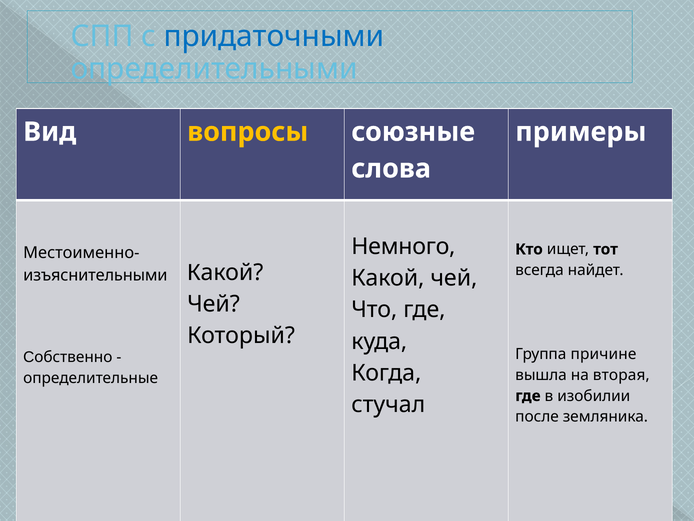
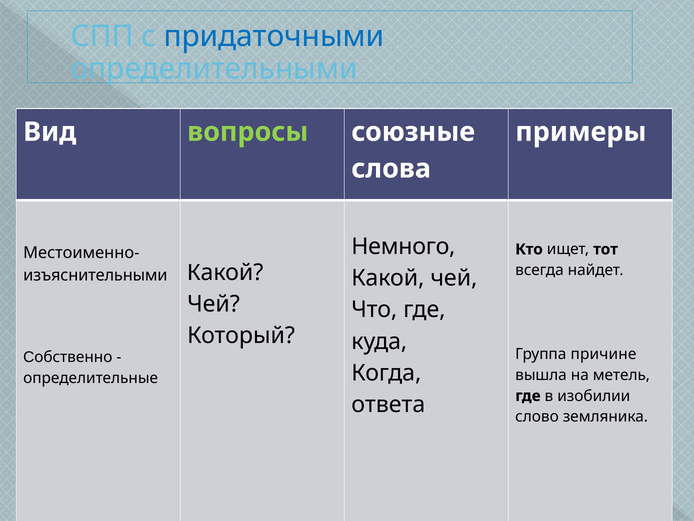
вопросы colour: yellow -> light green
вторая: вторая -> метель
стучал: стучал -> ответа
после: после -> слово
